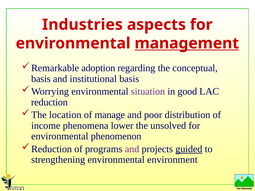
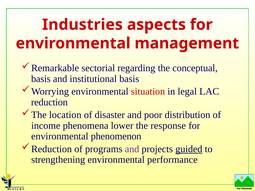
management underline: present -> none
adoption: adoption -> sectorial
situation colour: purple -> red
good: good -> legal
manage: manage -> disaster
unsolved: unsolved -> response
environment: environment -> performance
